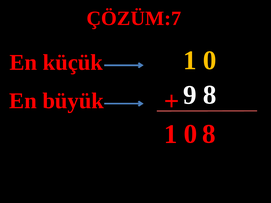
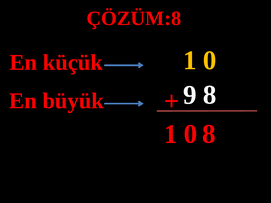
ÇÖZÜM:7: ÇÖZÜM:7 -> ÇÖZÜM:8
